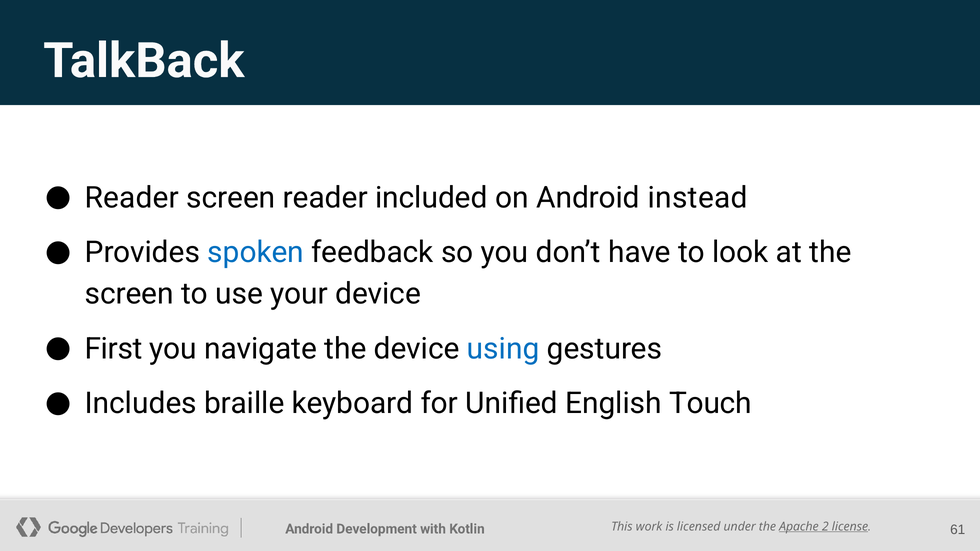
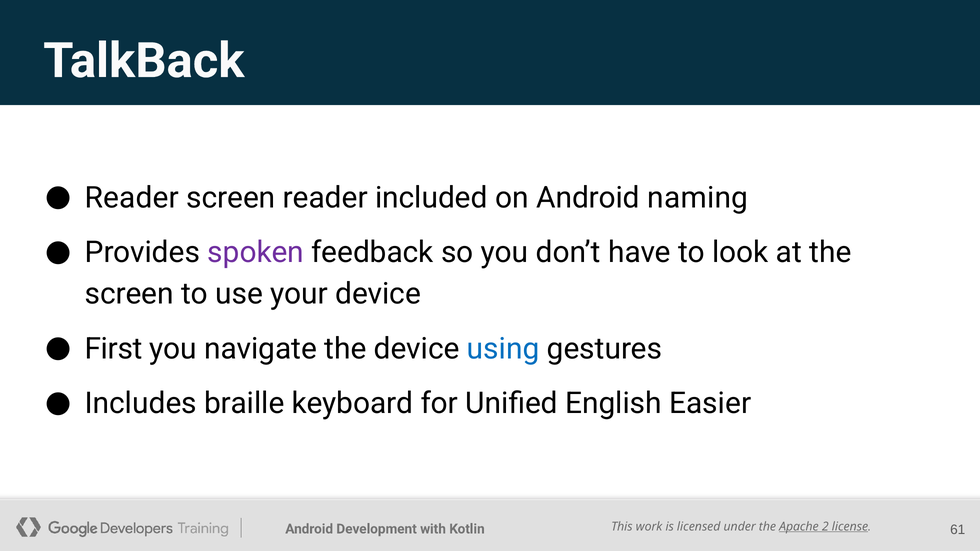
instead: instead -> naming
spoken colour: blue -> purple
Touch: Touch -> Easier
